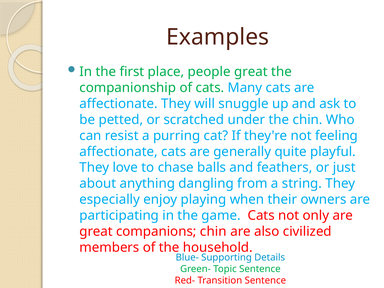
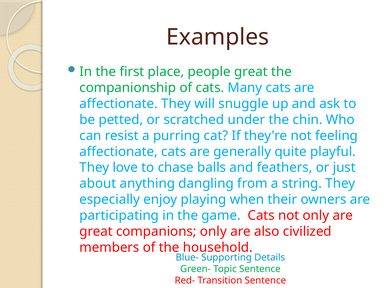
companions chin: chin -> only
